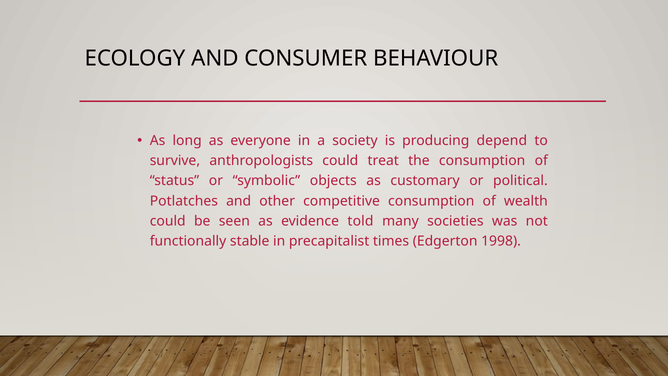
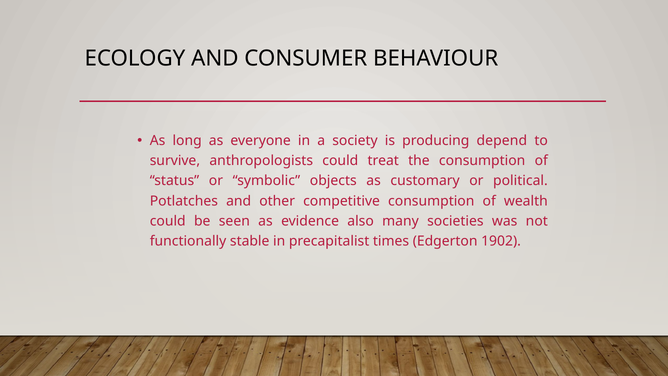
told: told -> also
1998: 1998 -> 1902
